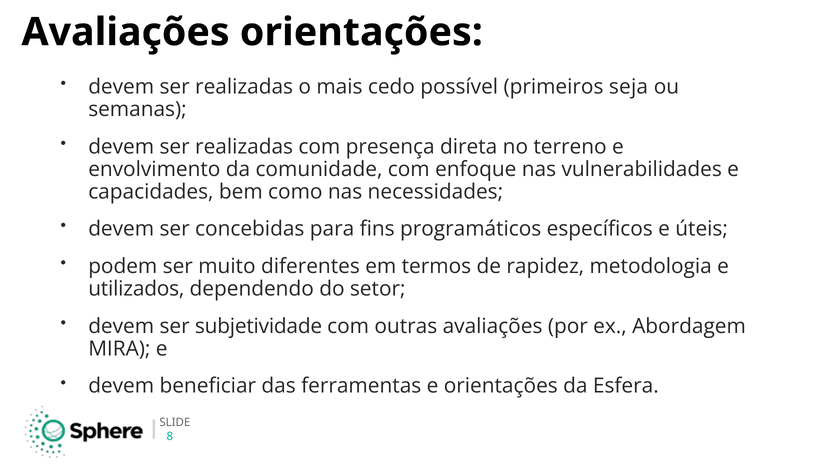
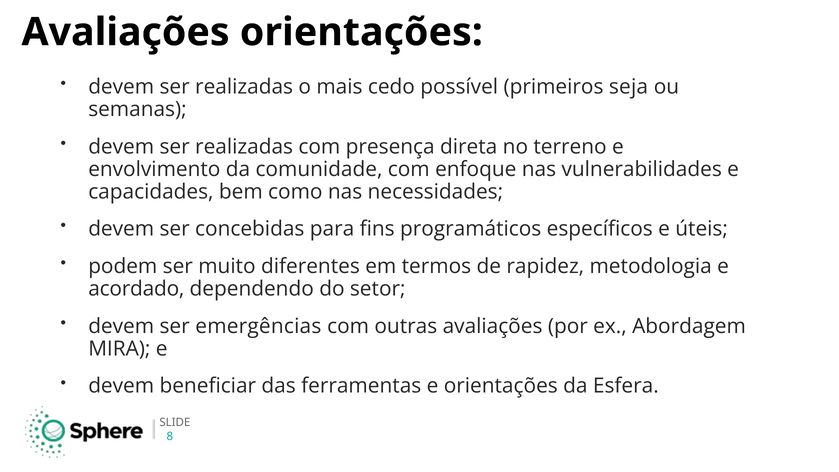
utilizados: utilizados -> acordado
subjetividade: subjetividade -> emergências
